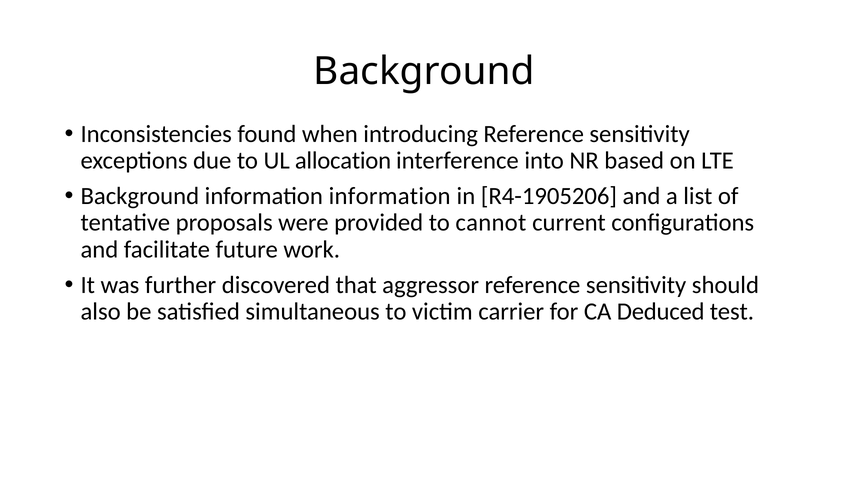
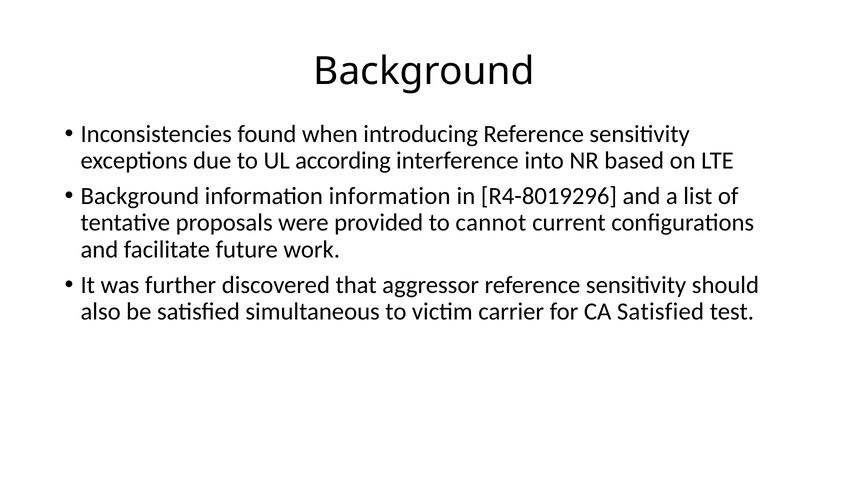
allocation: allocation -> according
R4-1905206: R4-1905206 -> R4-8019296
CA Deduced: Deduced -> Satisfied
